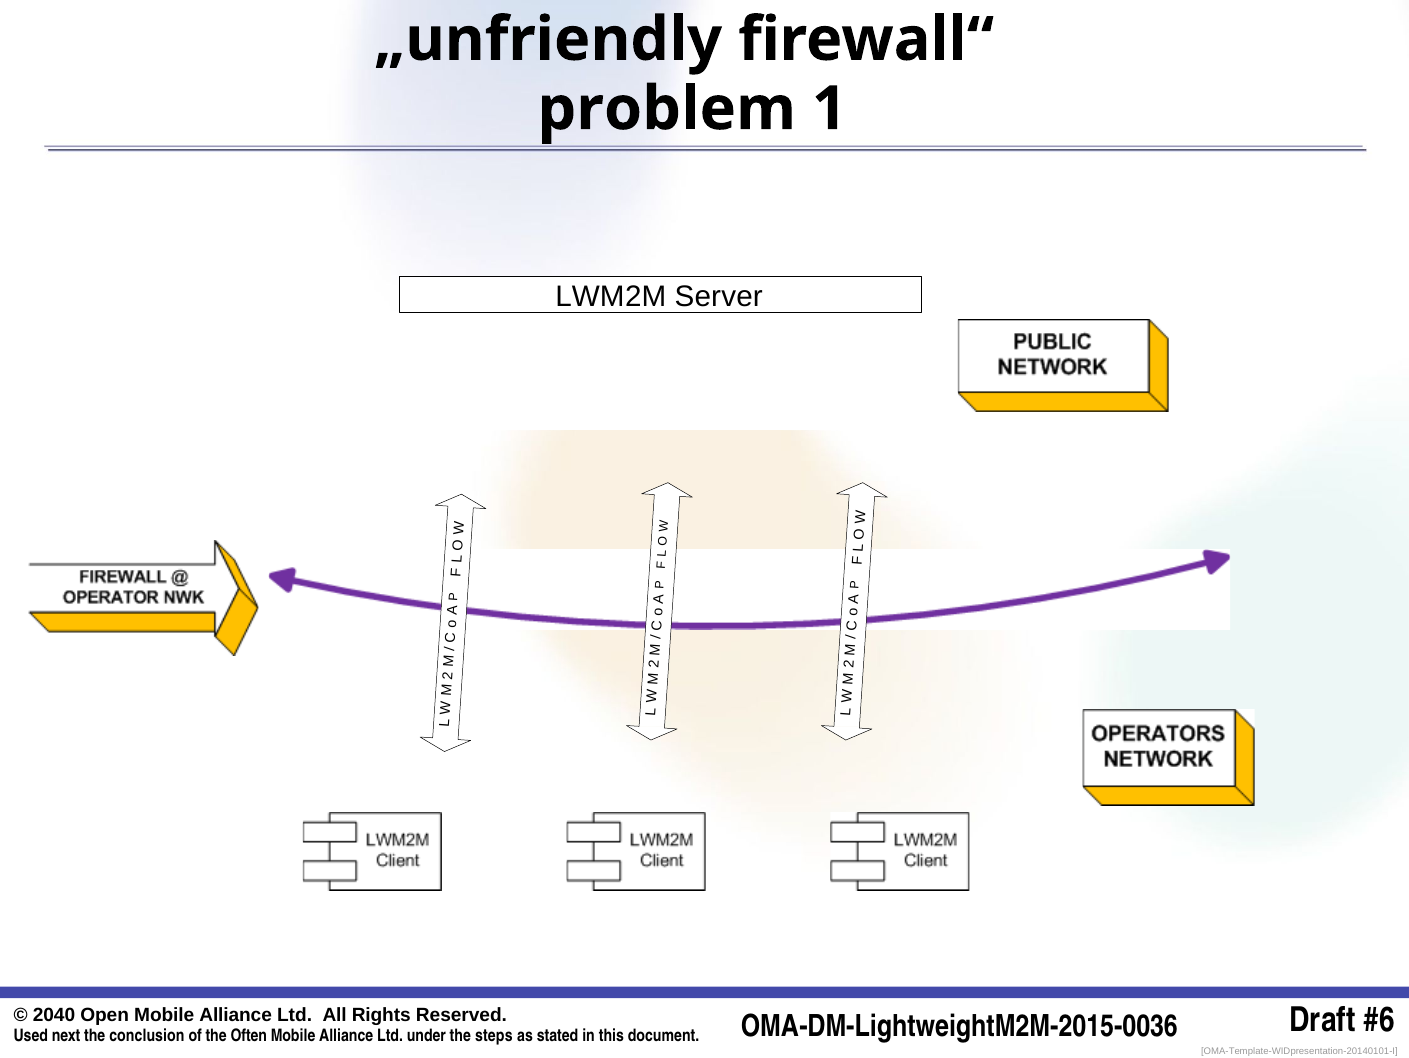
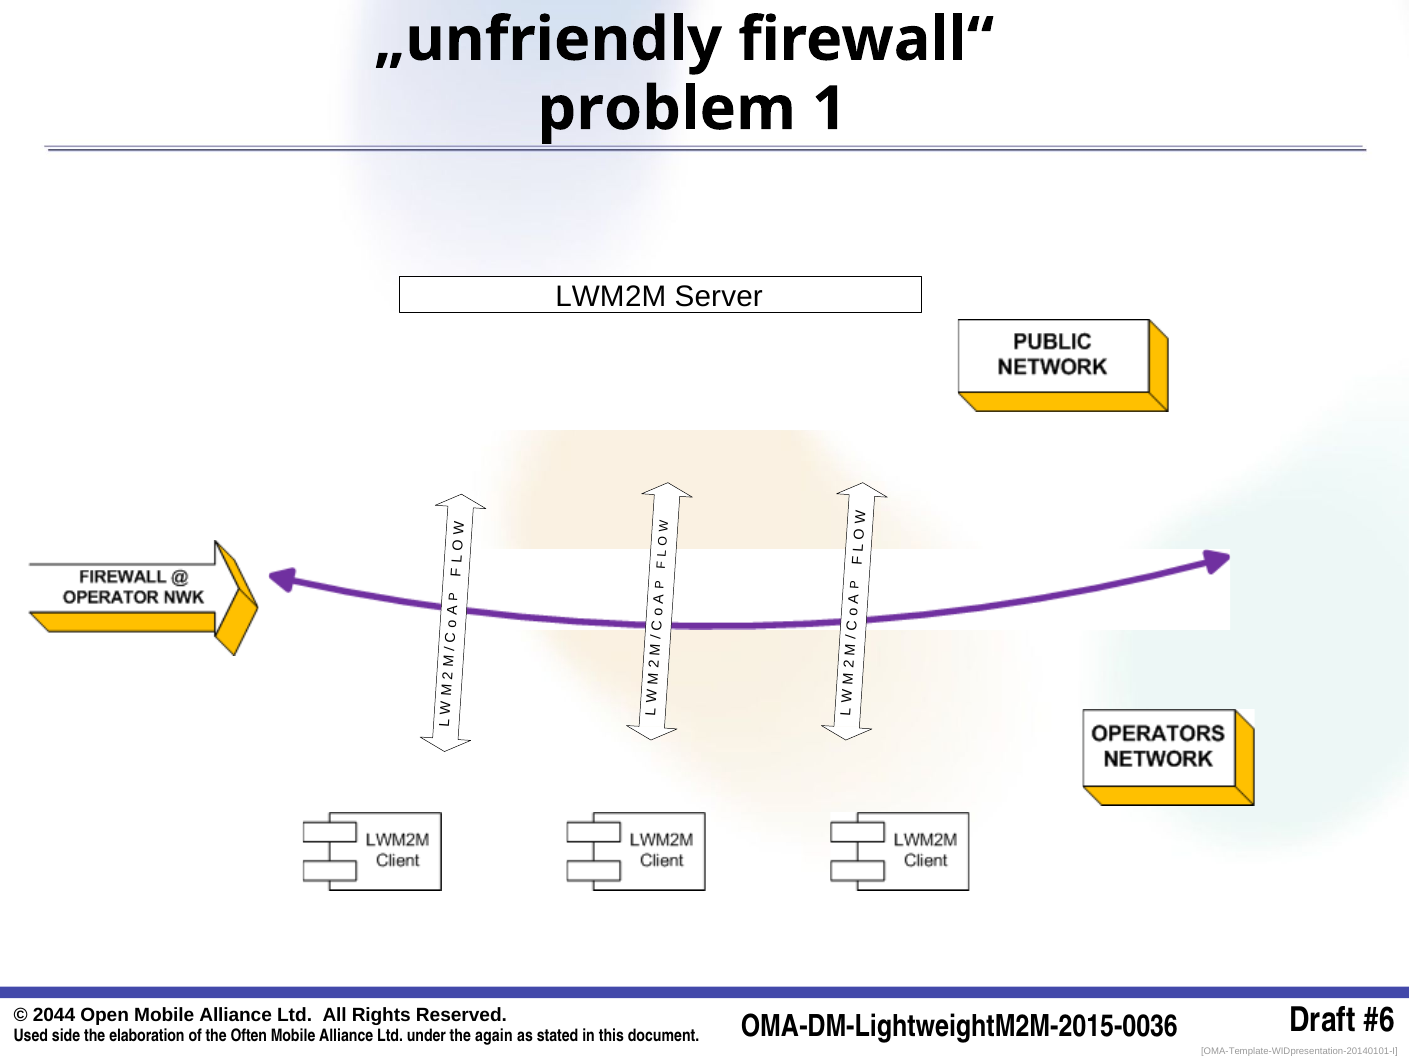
2040: 2040 -> 2044
next: next -> side
conclusion: conclusion -> elaboration
steps: steps -> again
